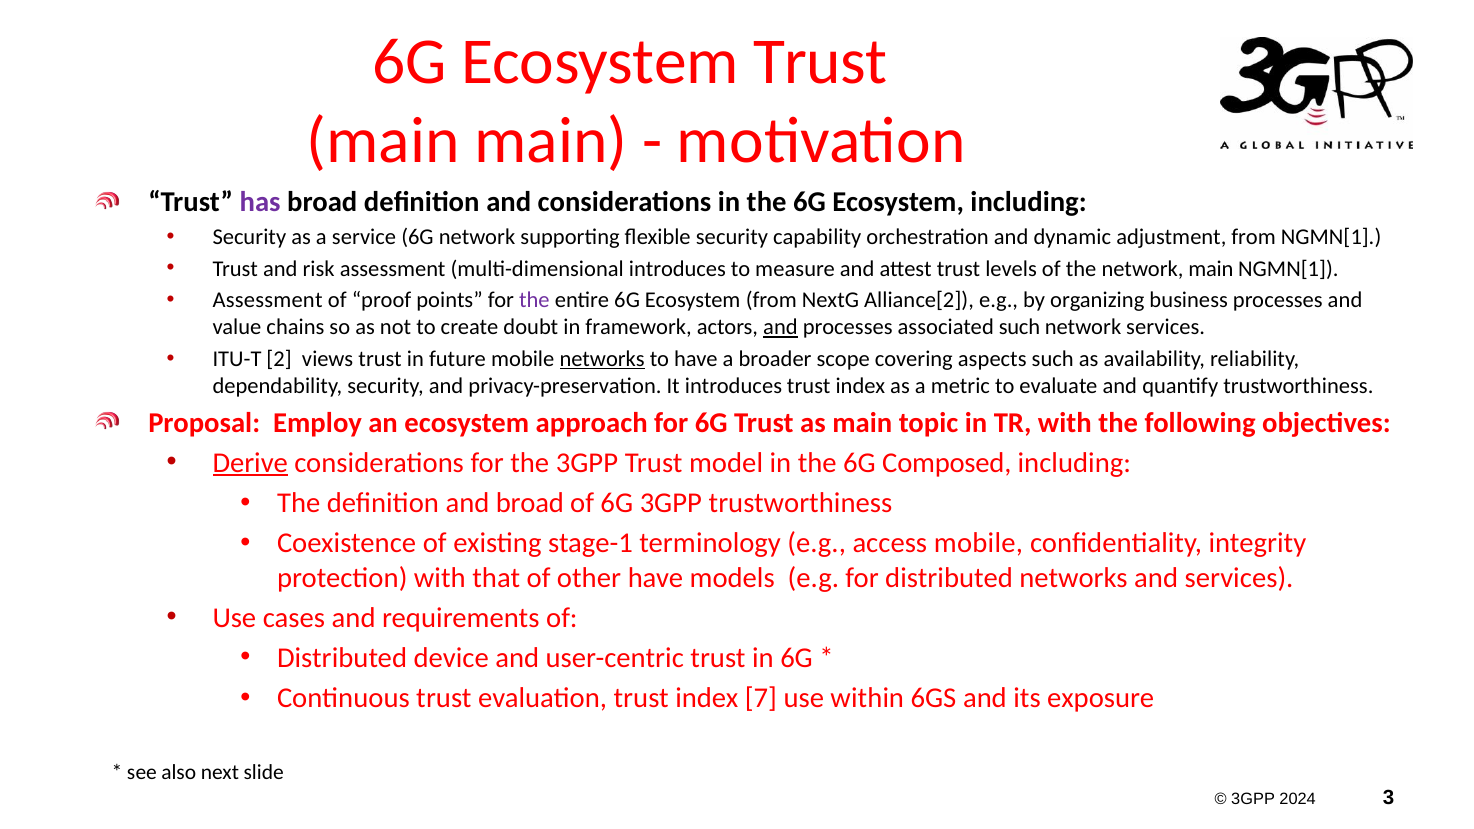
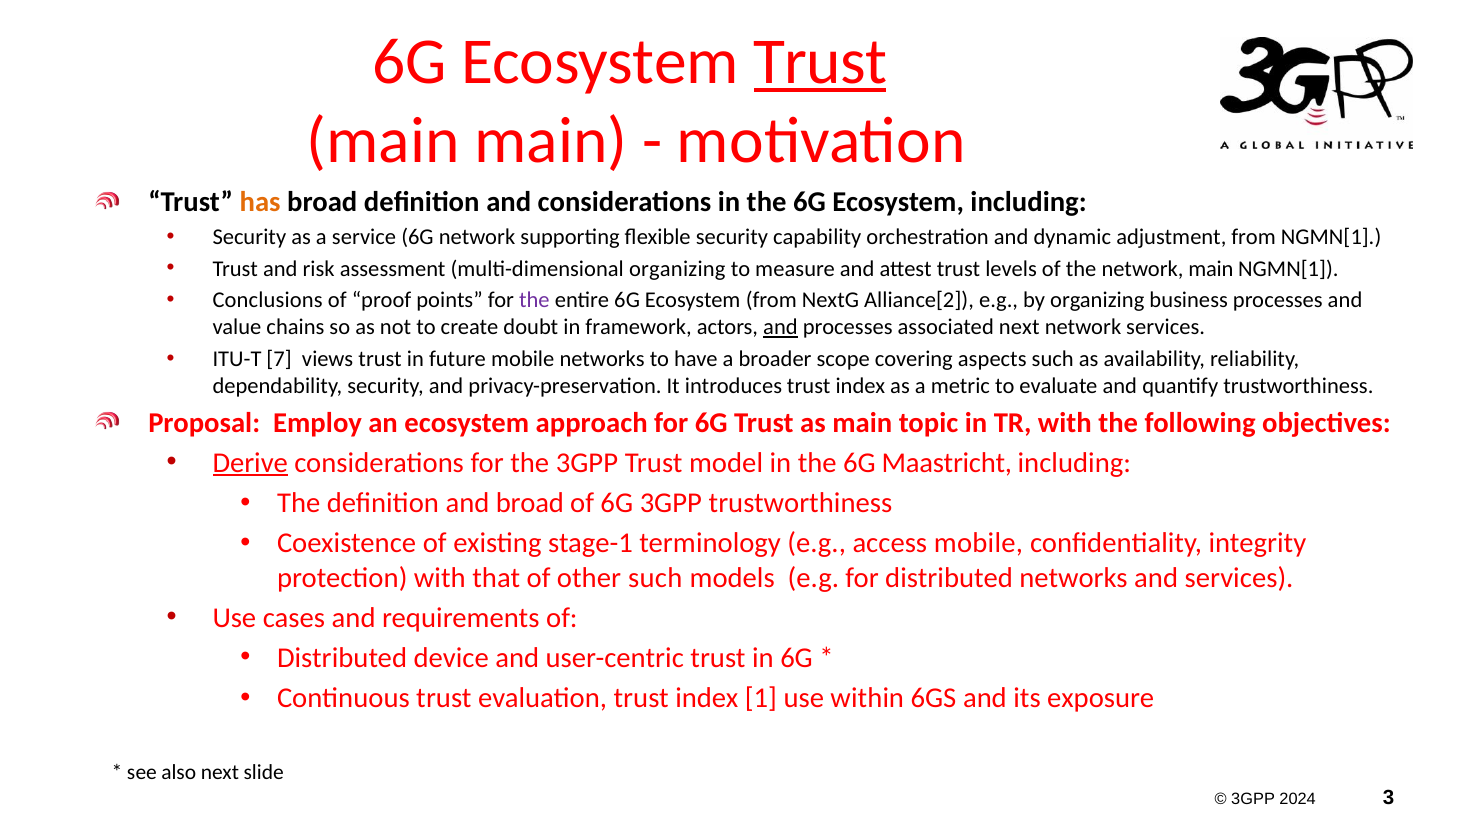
Trust at (820, 62) underline: none -> present
has colour: purple -> orange
multi-dimensional introduces: introduces -> organizing
Assessment at (268, 300): Assessment -> Conclusions
associated such: such -> next
2: 2 -> 7
networks at (602, 359) underline: present -> none
Composed: Composed -> Maastricht
other have: have -> such
7: 7 -> 1
